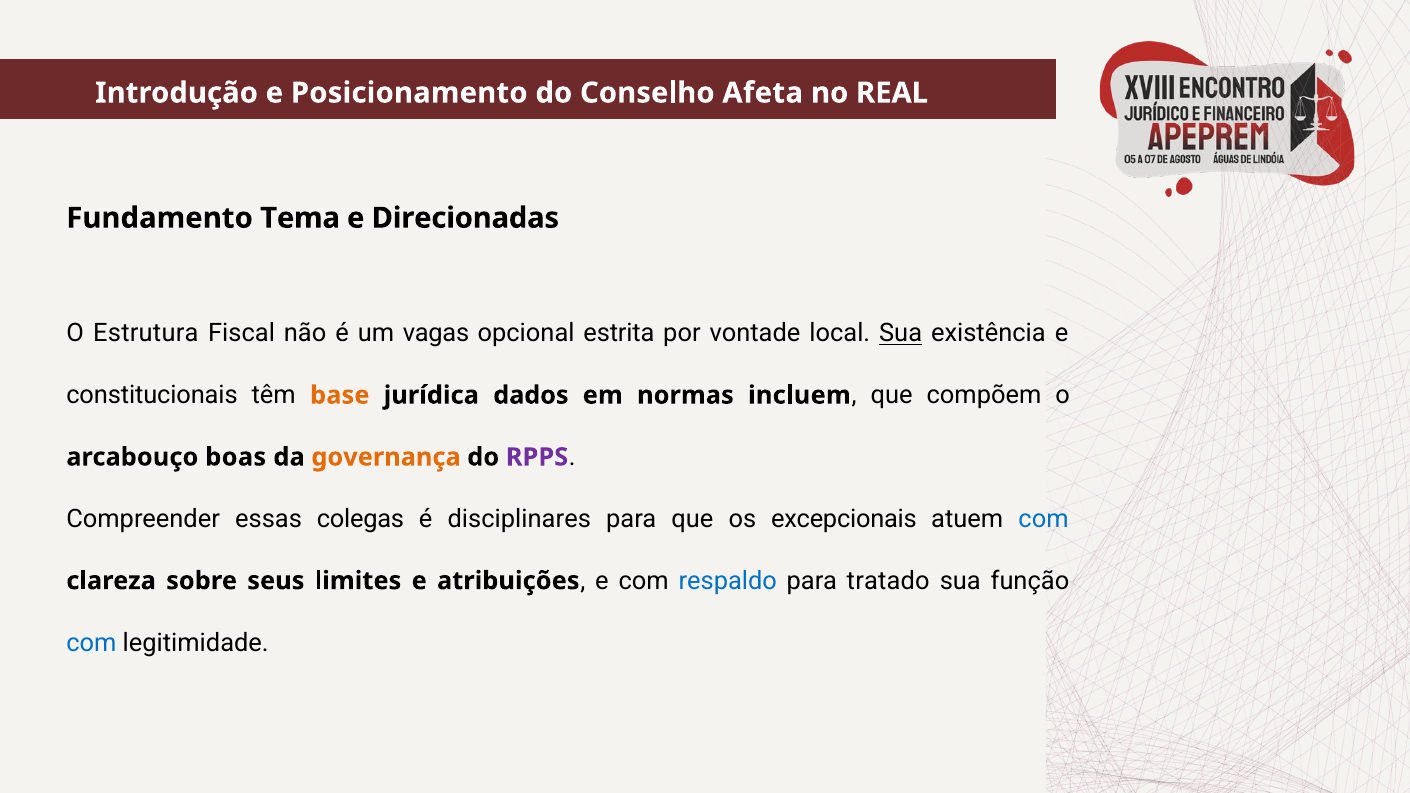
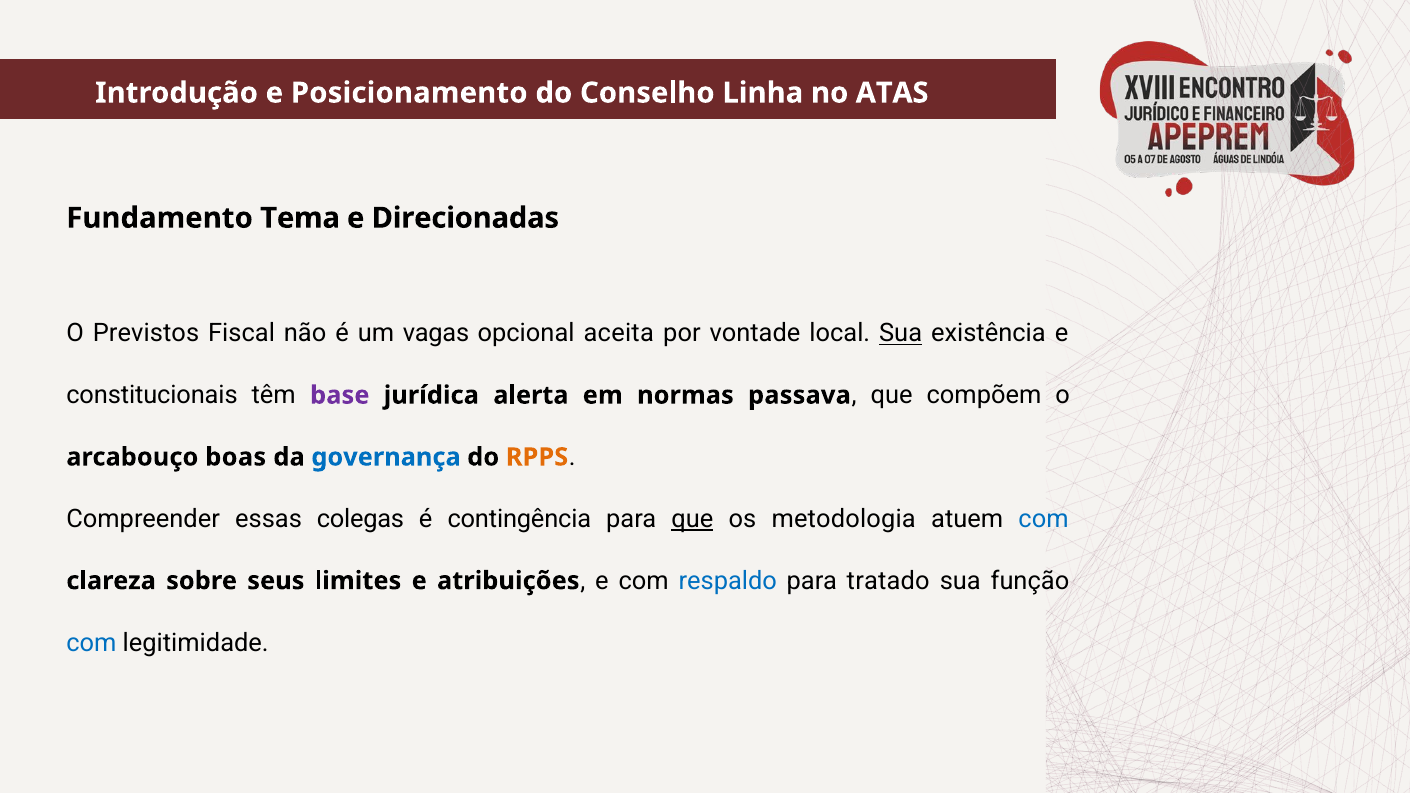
Afeta: Afeta -> Linha
REAL: REAL -> ATAS
Estrutura: Estrutura -> Previstos
estrita: estrita -> aceita
base colour: orange -> purple
dados: dados -> alerta
incluem: incluem -> passava
governança colour: orange -> blue
RPPS colour: purple -> orange
disciplinares: disciplinares -> contingência
que at (692, 519) underline: none -> present
excepcionais: excepcionais -> metodologia
